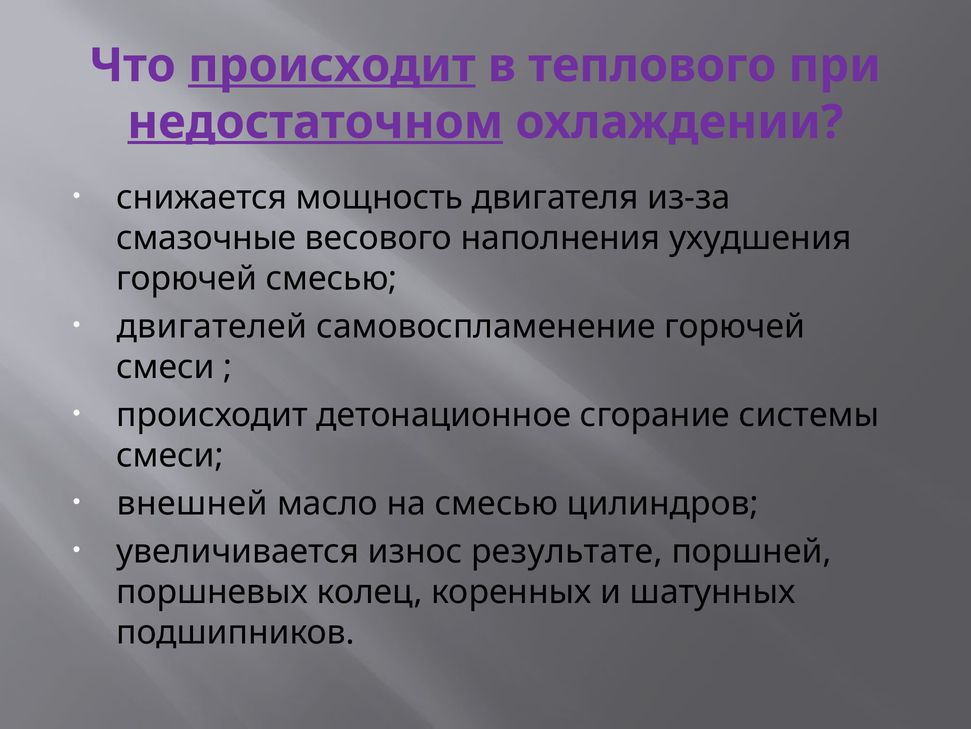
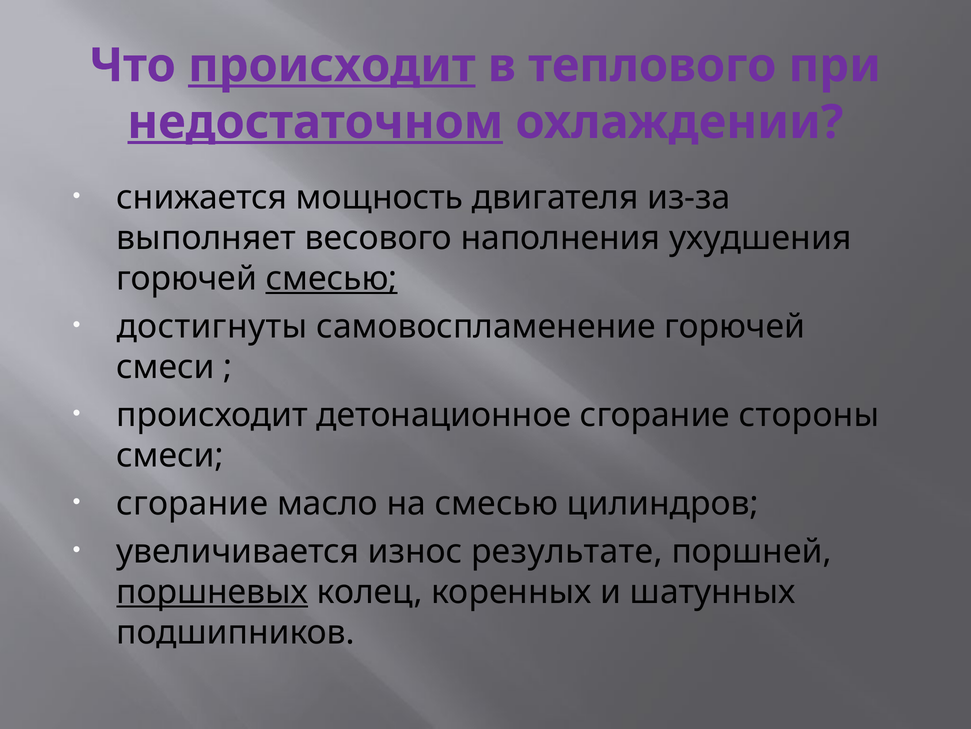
смазочные: смазочные -> выполняет
смесью at (332, 278) underline: none -> present
двигателей: двигателей -> достигнуты
системы: системы -> стороны
внешней at (192, 503): внешней -> сгорание
поршневых underline: none -> present
